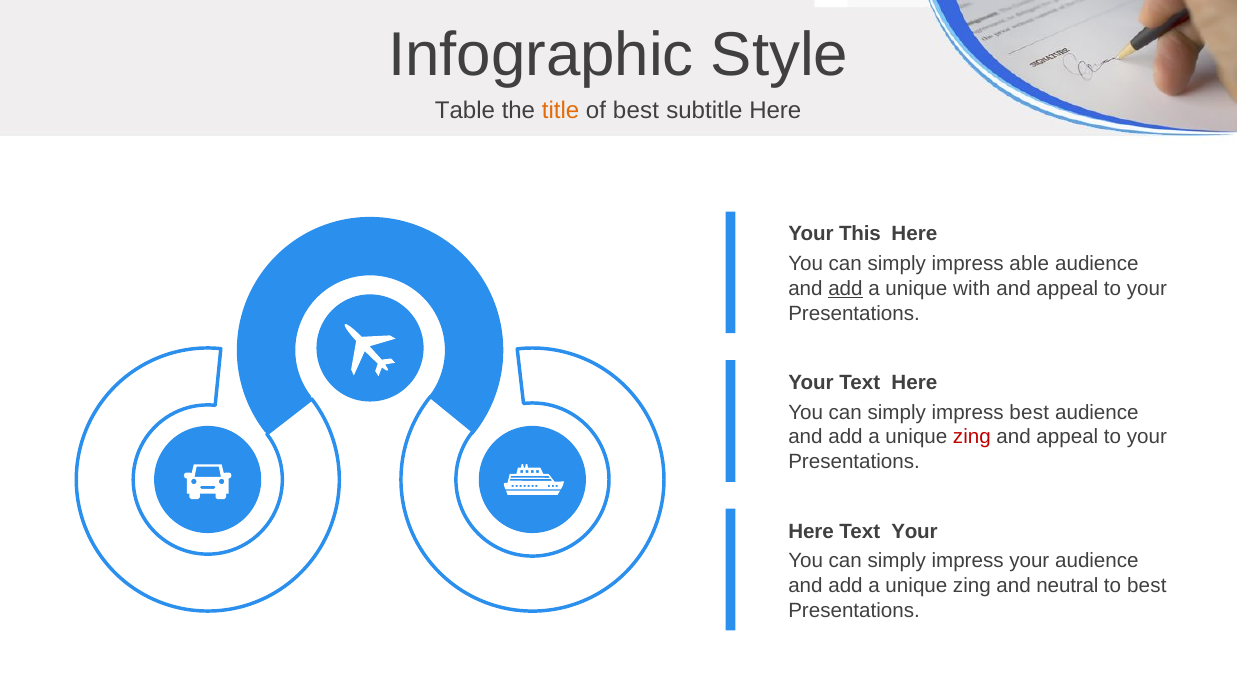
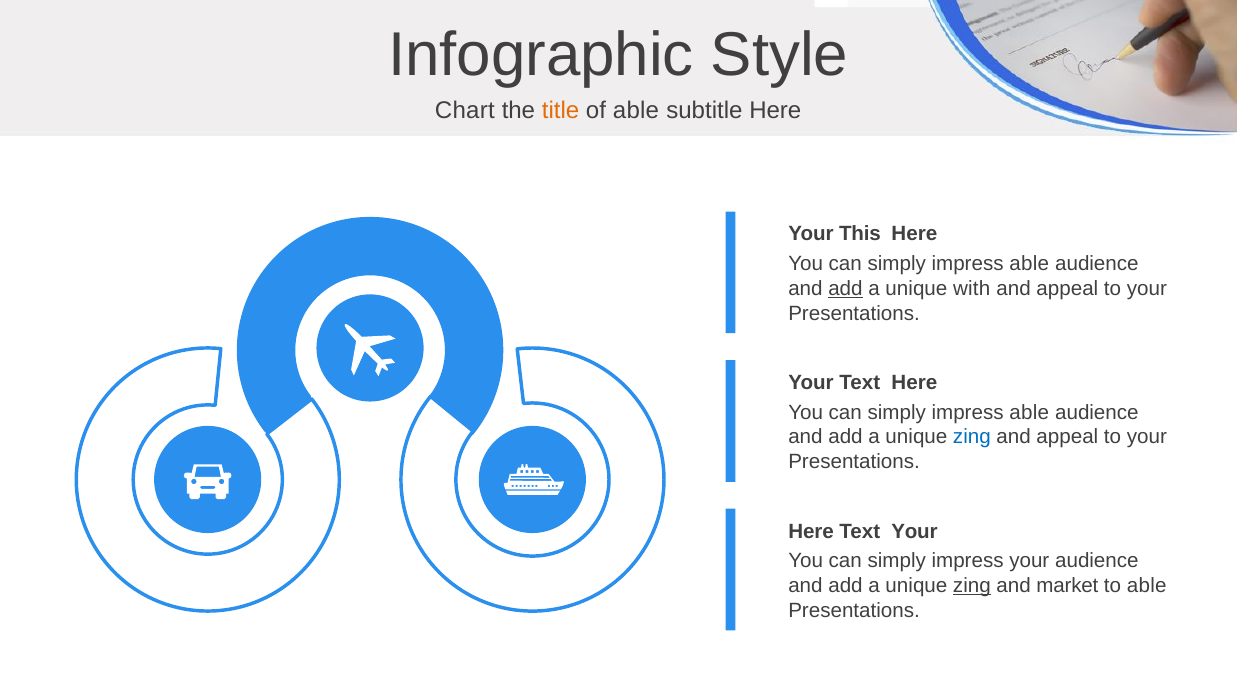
Table: Table -> Chart
of best: best -> able
best at (1029, 412): best -> able
zing at (972, 437) colour: red -> blue
zing at (972, 586) underline: none -> present
neutral: neutral -> market
to best: best -> able
